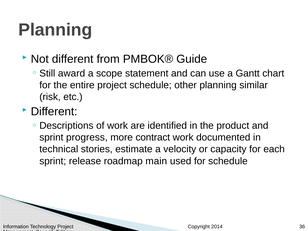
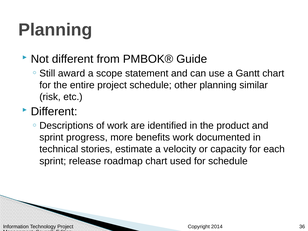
contract: contract -> benefits
roadmap main: main -> chart
